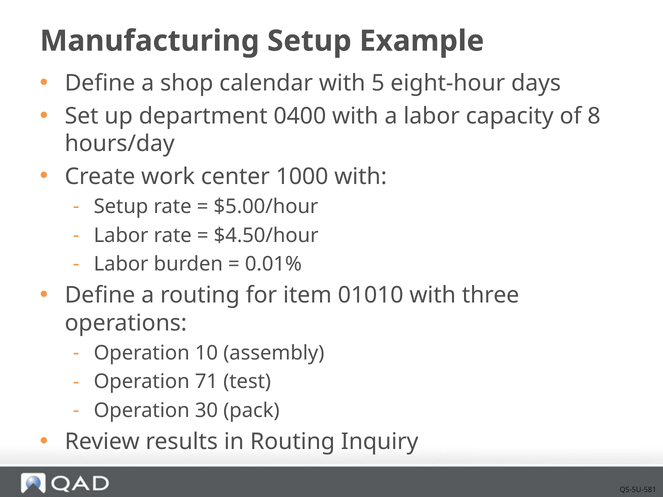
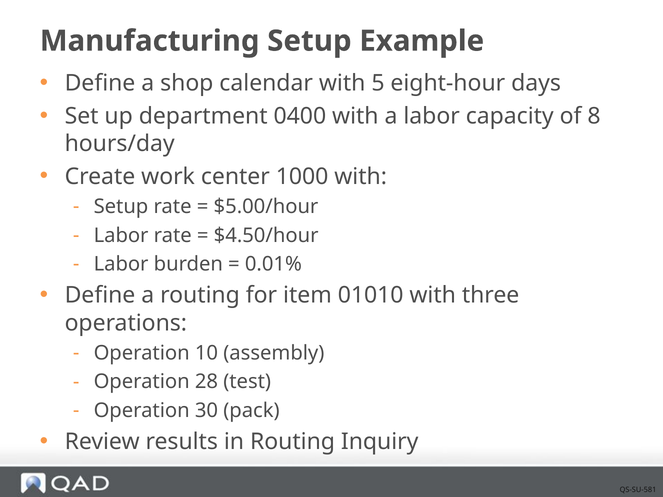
71: 71 -> 28
